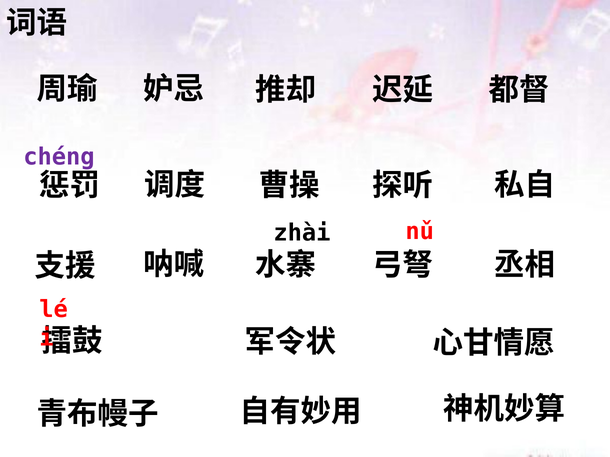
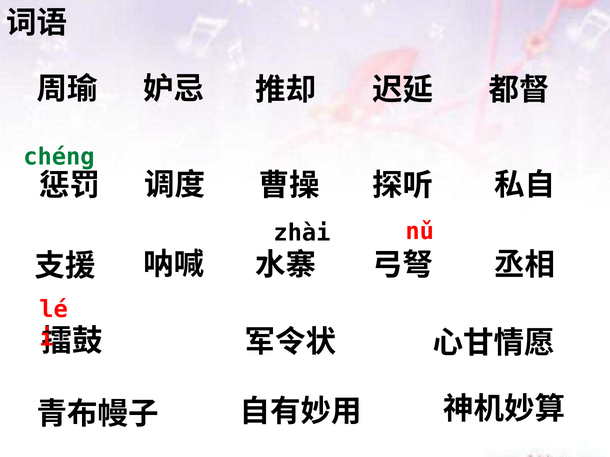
chéng colour: purple -> green
